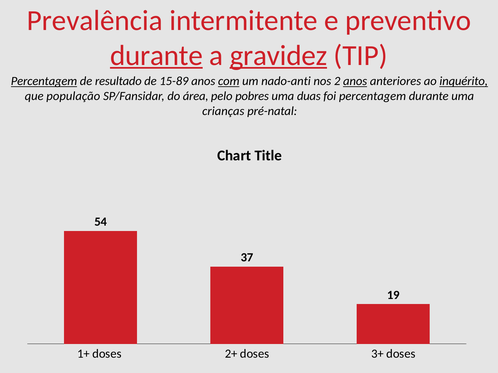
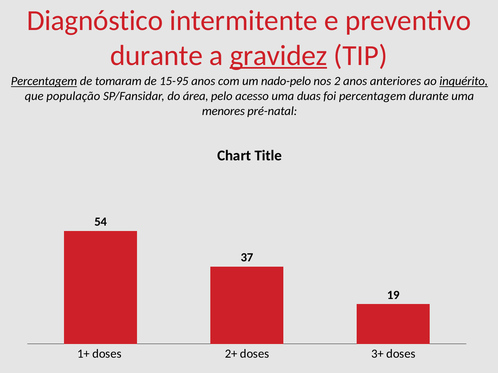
Prevalência: Prevalência -> Diagnóstico
durante at (156, 56) underline: present -> none
resultado: resultado -> tomaram
15-89: 15-89 -> 15-95
com underline: present -> none
nado-anti: nado-anti -> nado-pelo
anos at (355, 81) underline: present -> none
pobres: pobres -> acesso
crianças: crianças -> menores
